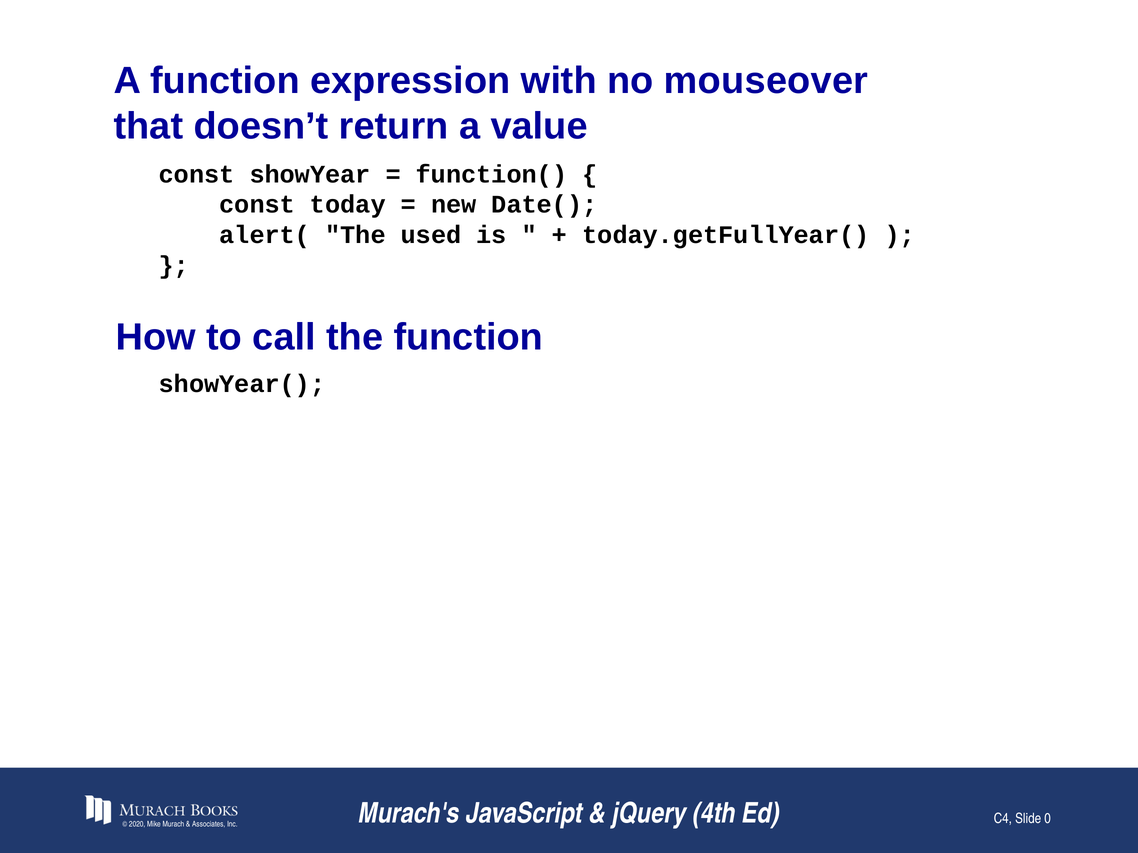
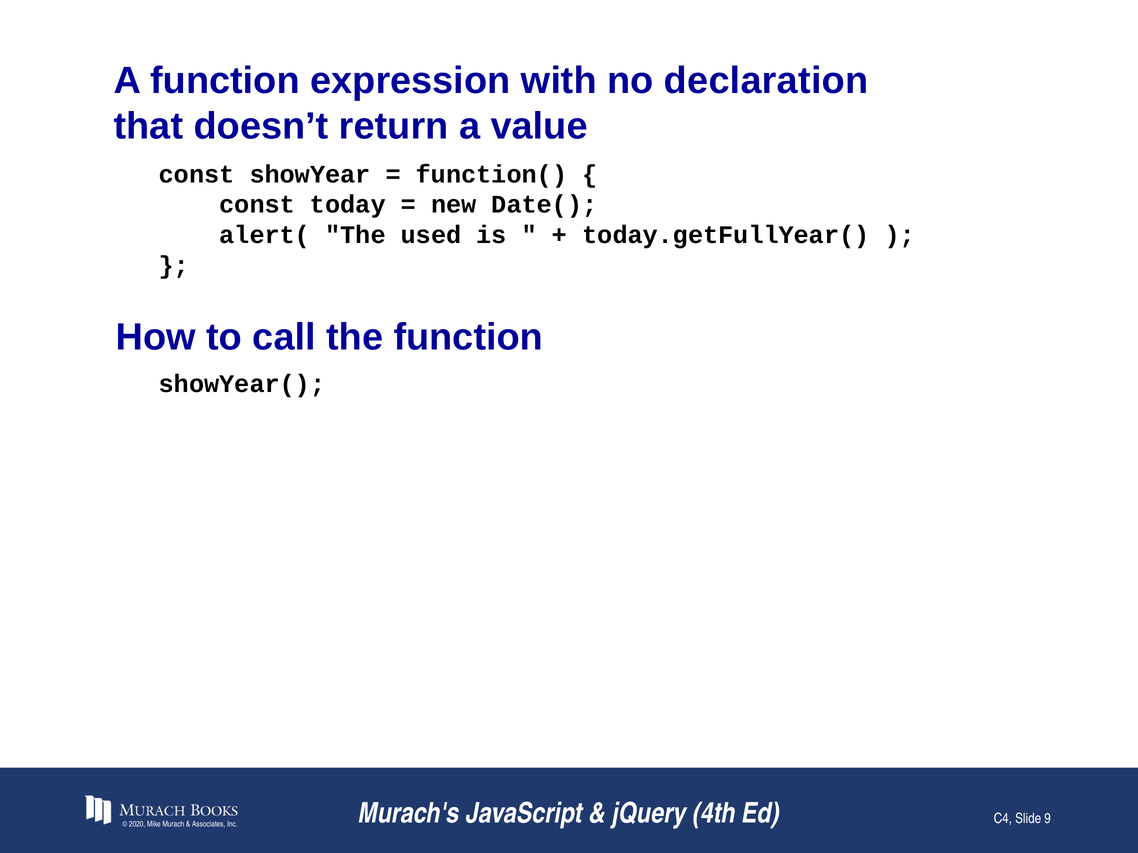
mouseover: mouseover -> declaration
0: 0 -> 9
